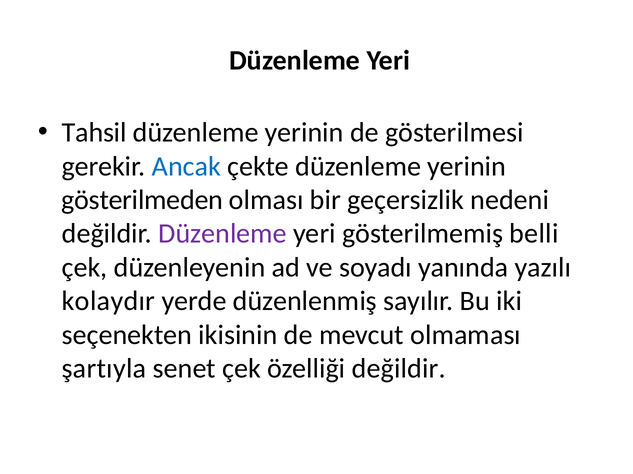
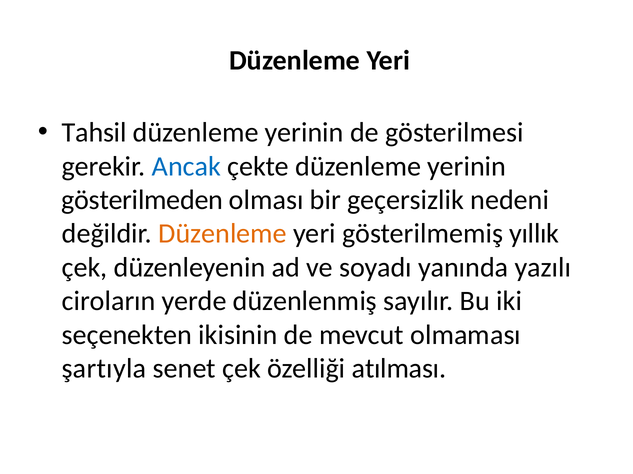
Düzenleme at (223, 234) colour: purple -> orange
belli: belli -> yıllık
kolaydır: kolaydır -> ciroların
özelliği değildir: değildir -> atılması
